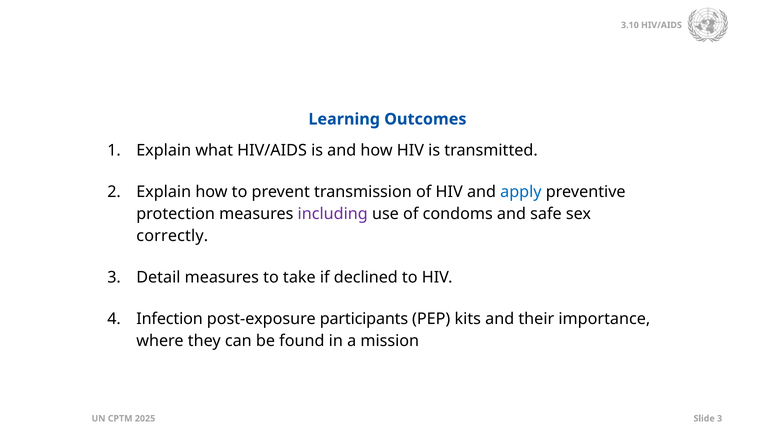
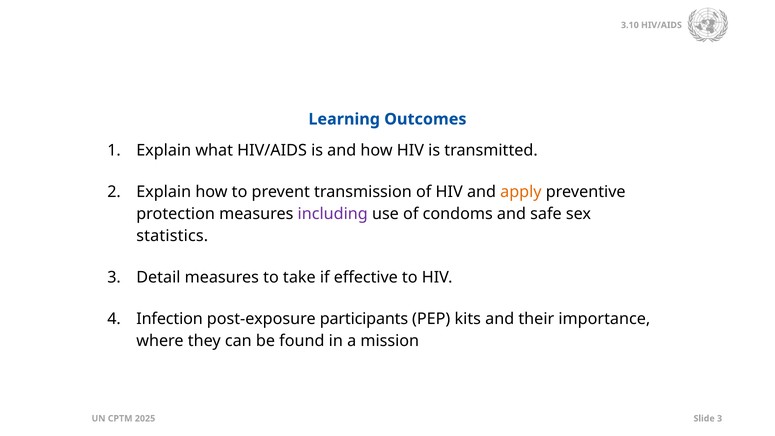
apply colour: blue -> orange
correctly: correctly -> statistics
declined: declined -> effective
